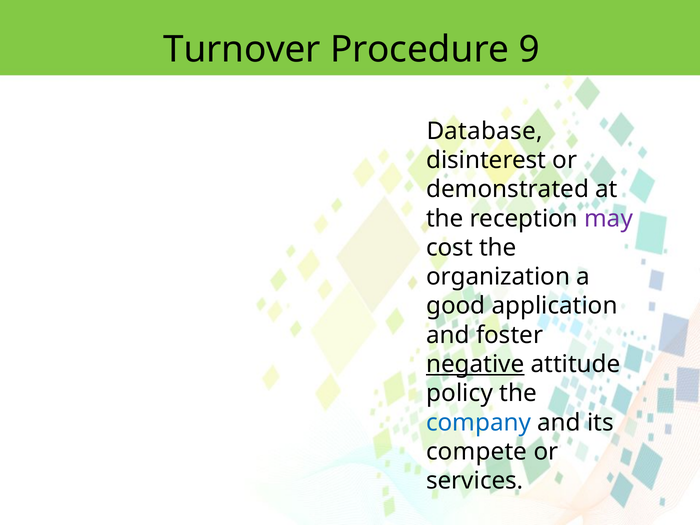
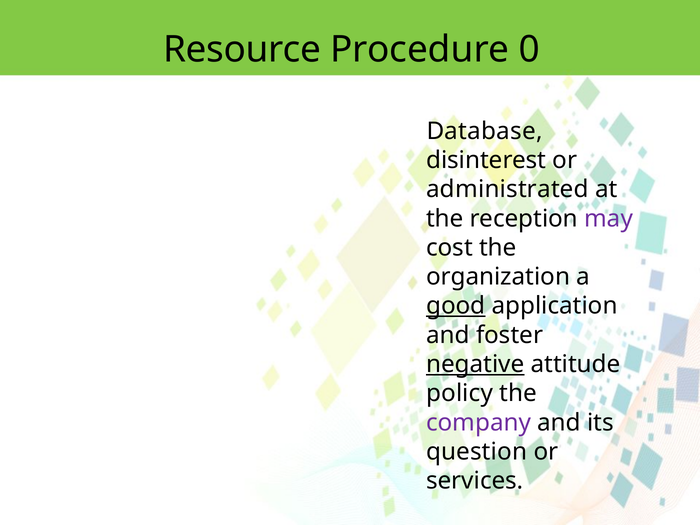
Turnover: Turnover -> Resource
9: 9 -> 0
demonstrated: demonstrated -> administrated
good underline: none -> present
company colour: blue -> purple
compete: compete -> question
